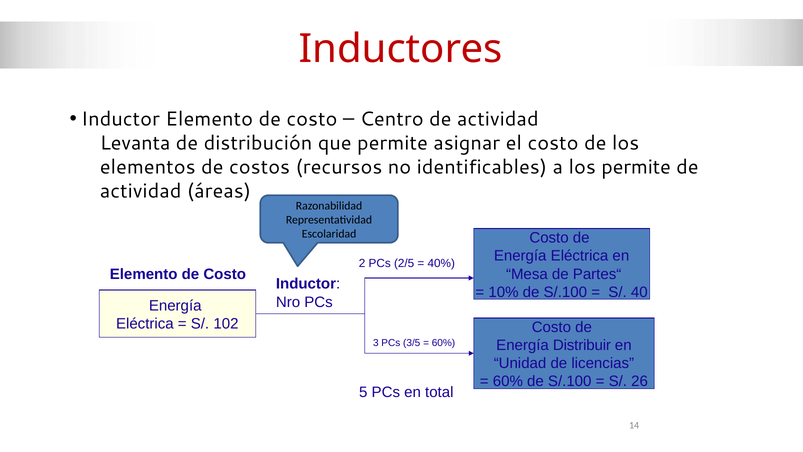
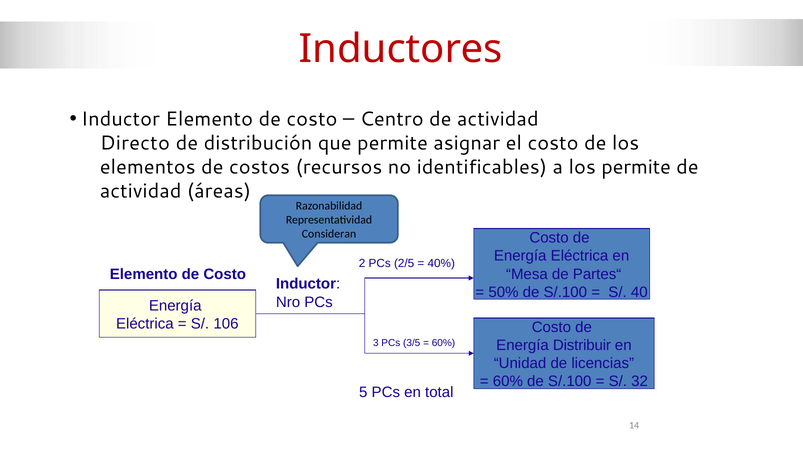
Levanta: Levanta -> Directo
Escolaridad: Escolaridad -> Consideran
10%: 10% -> 50%
102: 102 -> 106
26: 26 -> 32
